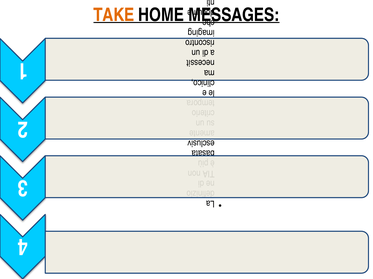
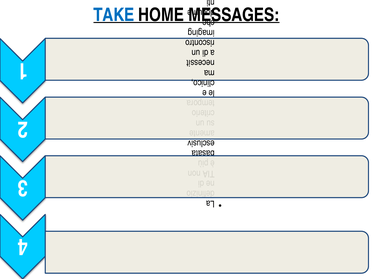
TAKE colour: orange -> blue
